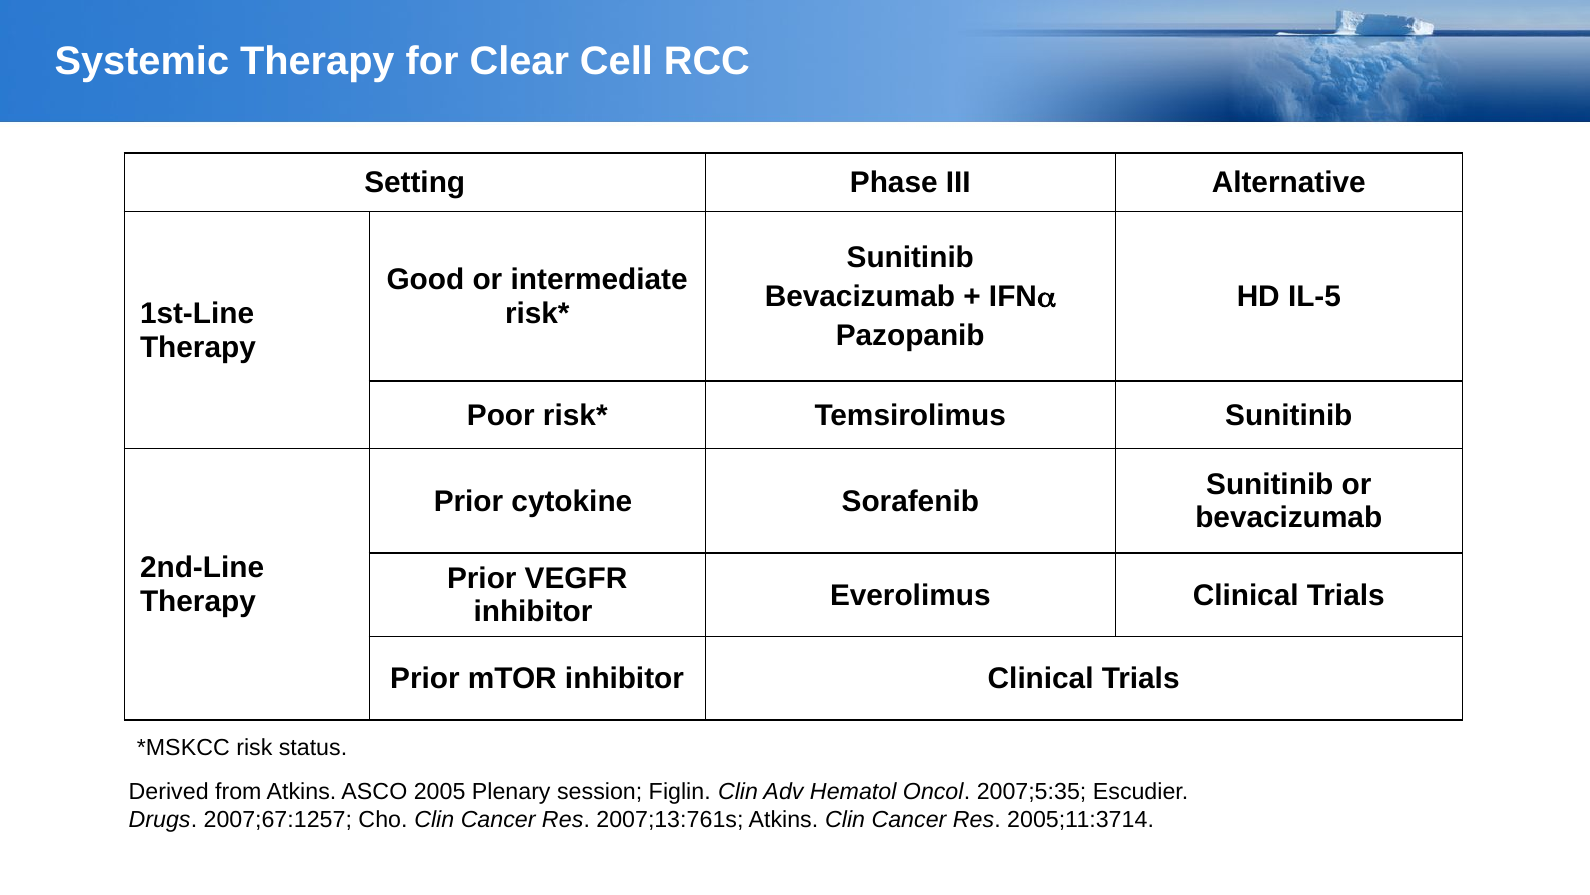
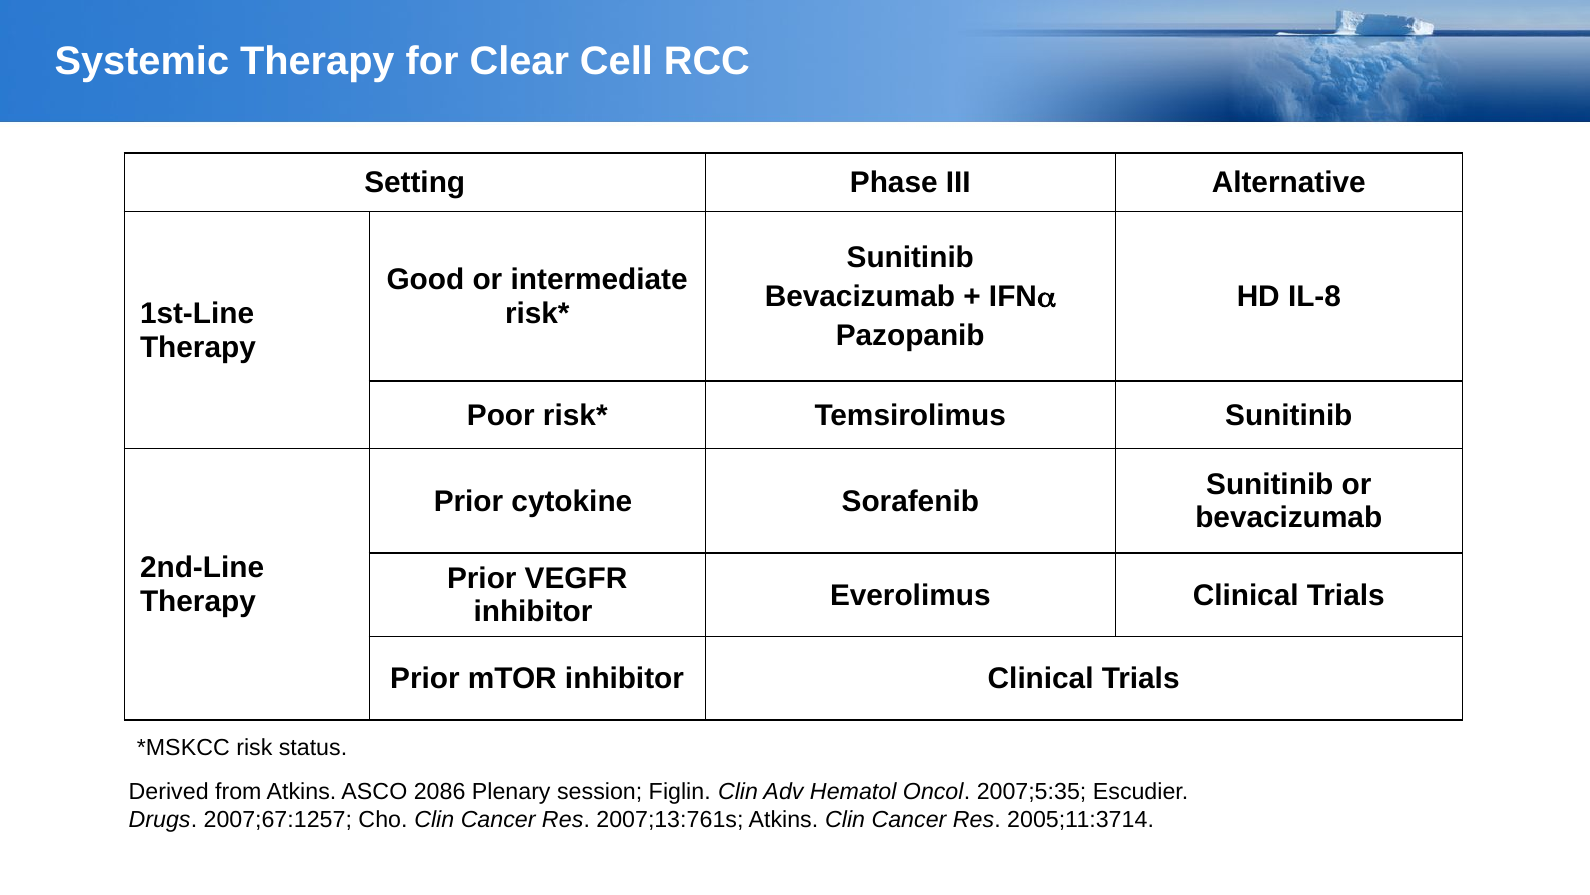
IL-5: IL-5 -> IL-8
2005: 2005 -> 2086
